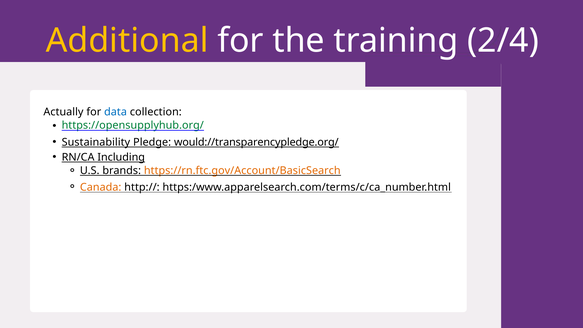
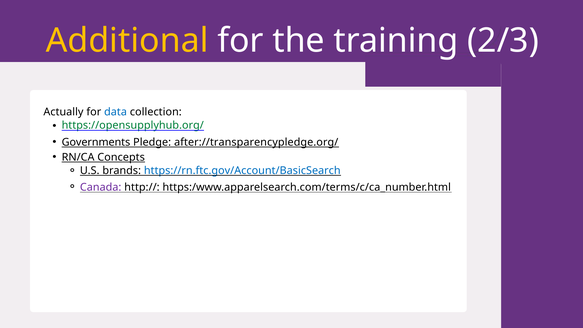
2/4: 2/4 -> 2/3
Sustainability: Sustainability -> Governments
would://transparencypledge.org/: would://transparencypledge.org/ -> after://transparencypledge.org/
Including: Including -> Concepts
https://rn.ftc.gov/Account/BasicSearch colour: orange -> blue
Canada colour: orange -> purple
